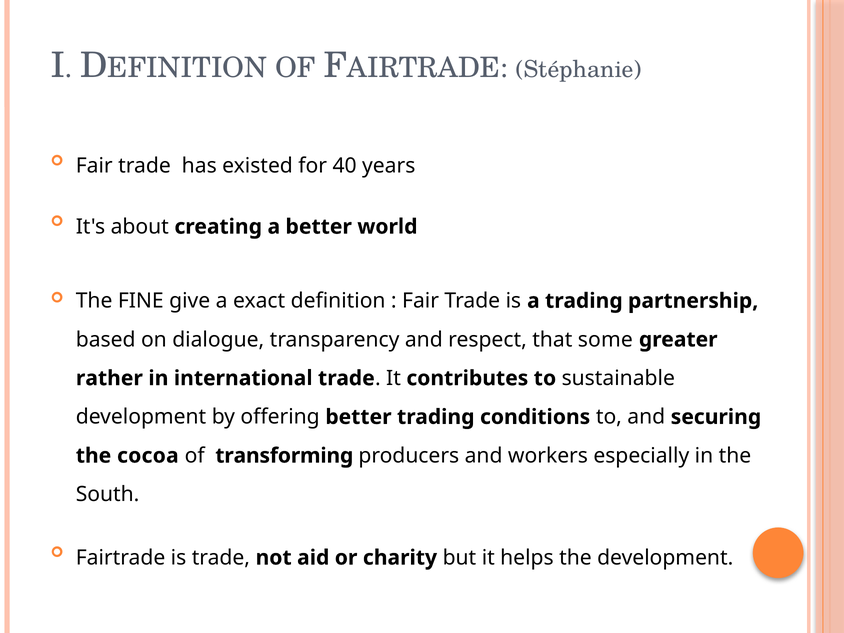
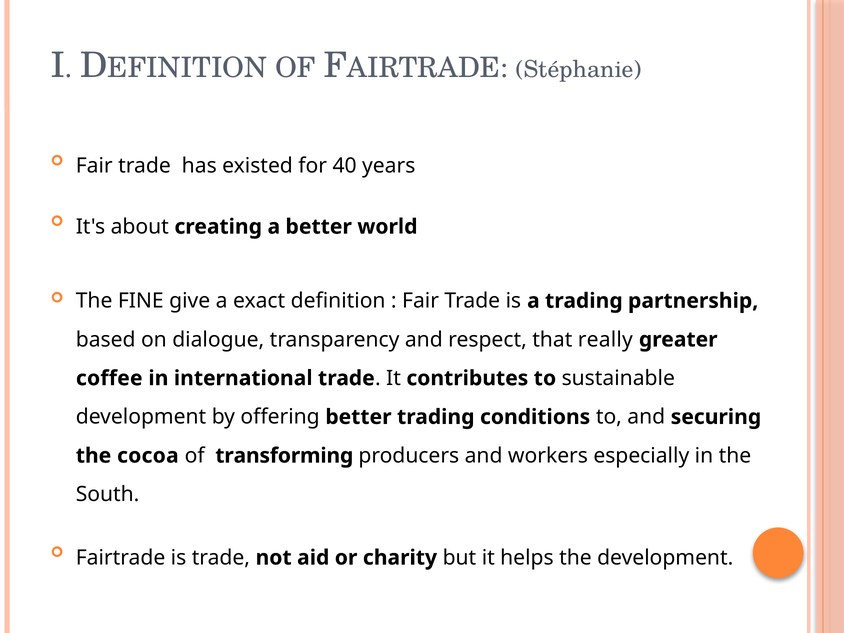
some: some -> really
rather: rather -> coffee
